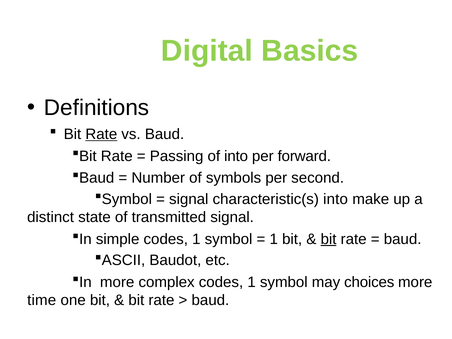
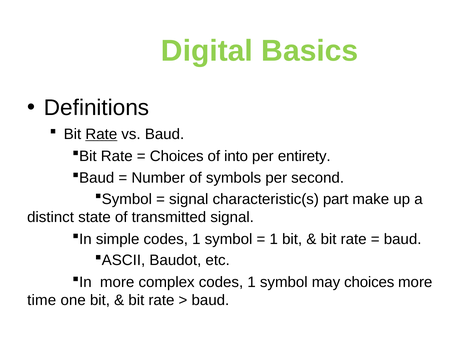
Passing at (177, 156): Passing -> Choices
forward: forward -> entirety
characteristic(s into: into -> part
bit at (329, 239) underline: present -> none
